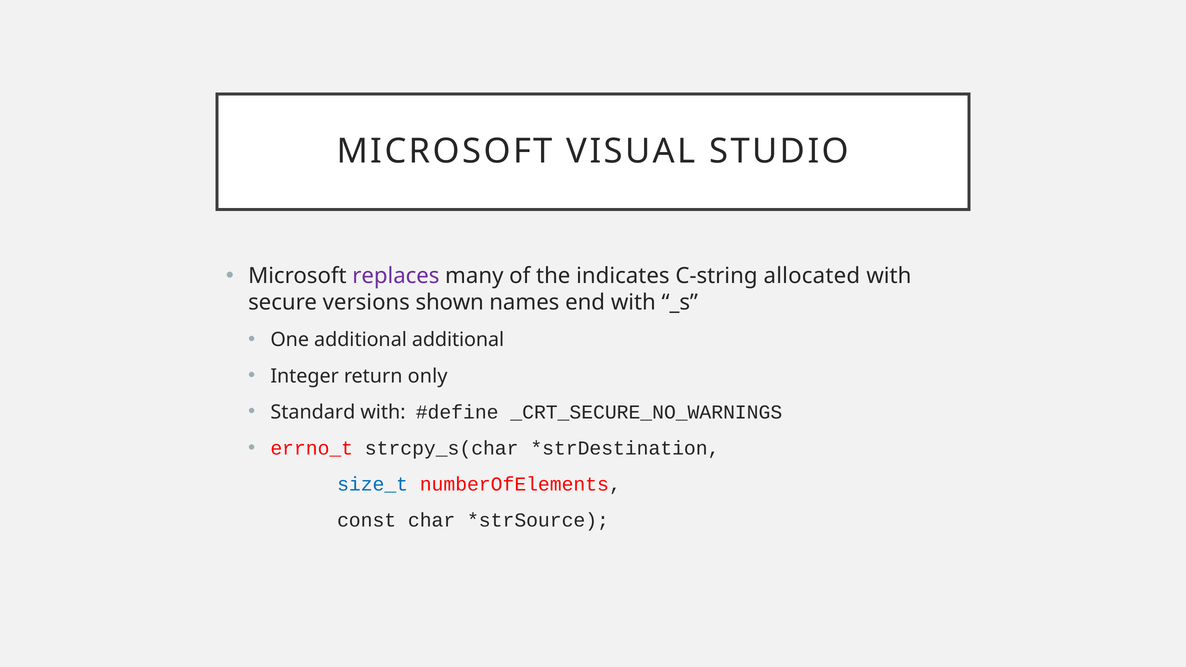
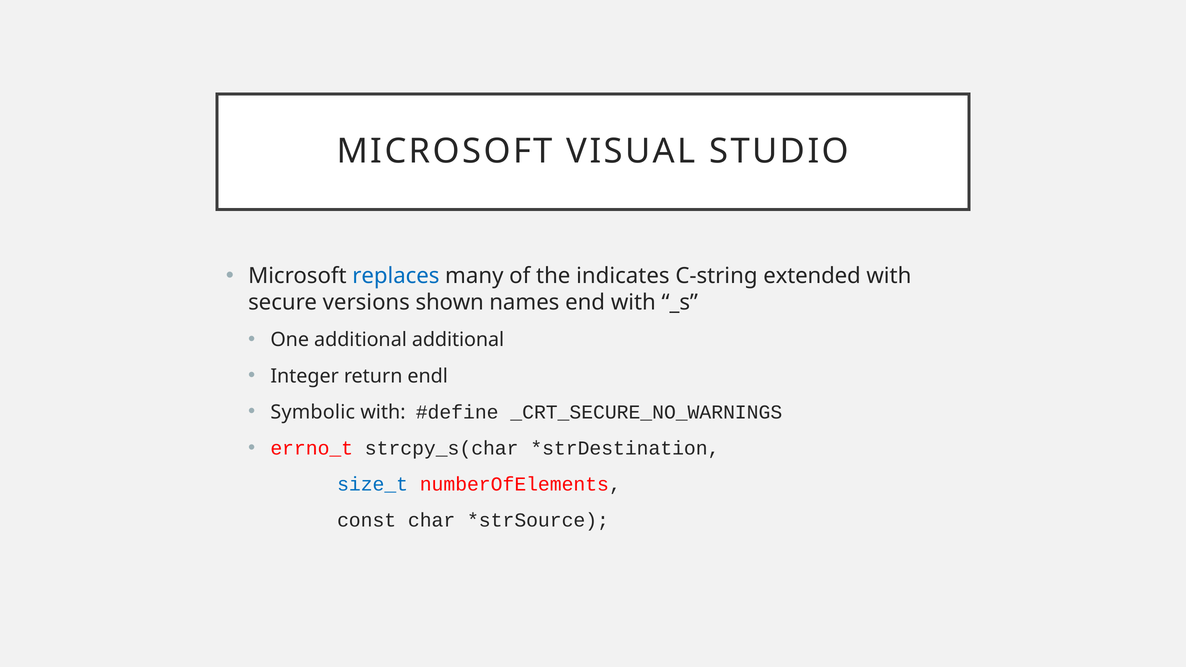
replaces colour: purple -> blue
allocated: allocated -> extended
only: only -> endl
Standard: Standard -> Symbolic
